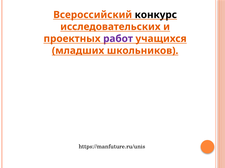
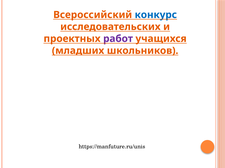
конкурс colour: black -> blue
